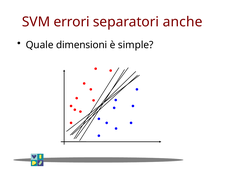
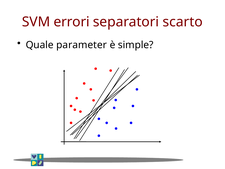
anche: anche -> scarto
dimensioni: dimensioni -> parameter
